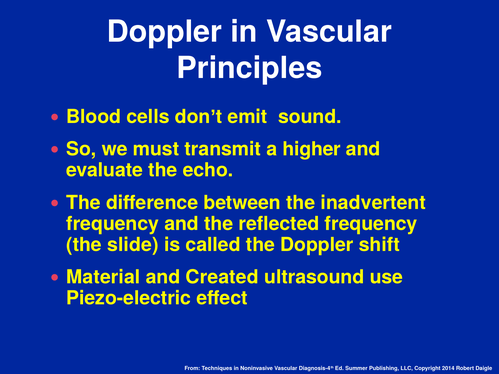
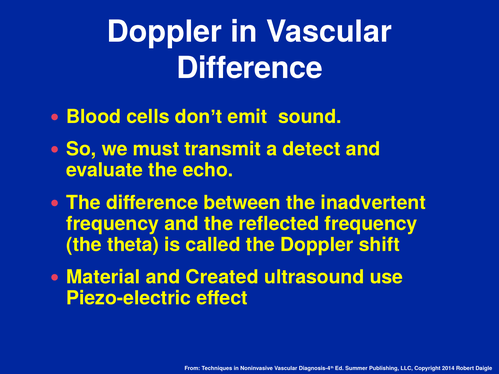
Principles at (249, 68): Principles -> Difference
higher: higher -> detect
slide: slide -> theta
